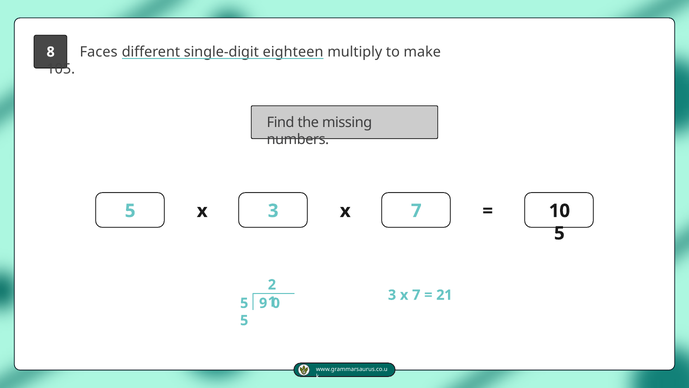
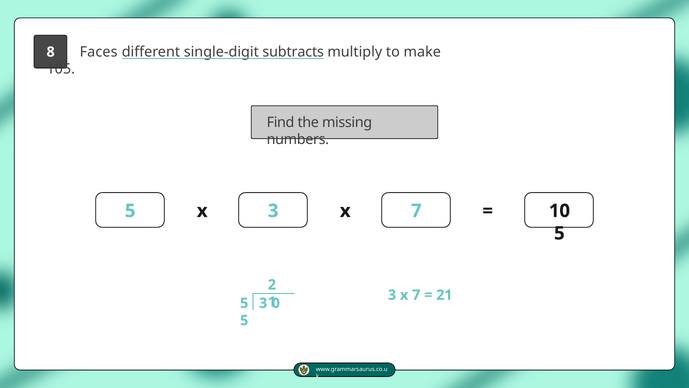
eighteen: eighteen -> subtracts
9 at (263, 303): 9 -> 3
